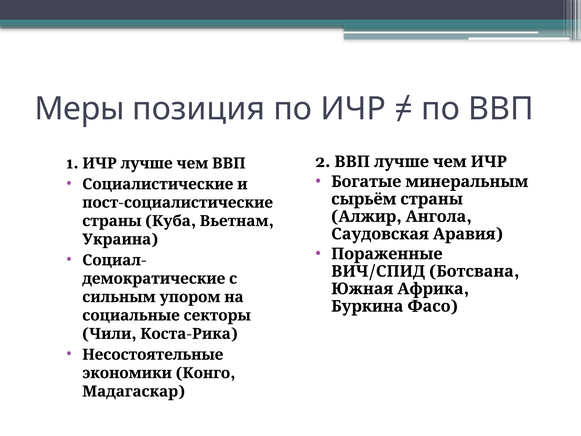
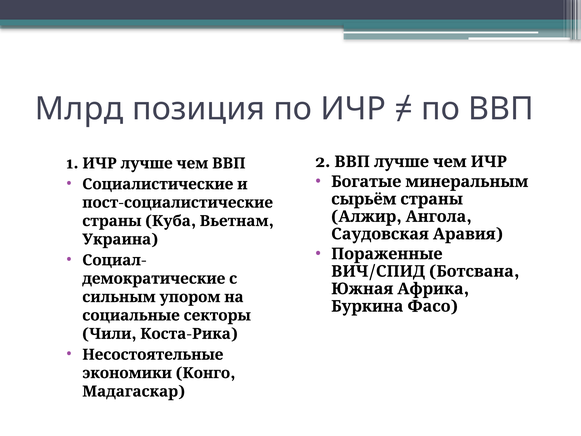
Меры: Меры -> Млрд
